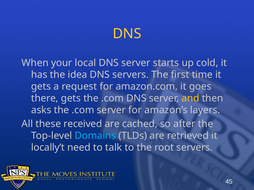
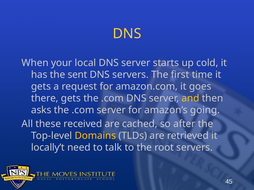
idea: idea -> sent
layers: layers -> going
Domains colour: light blue -> yellow
